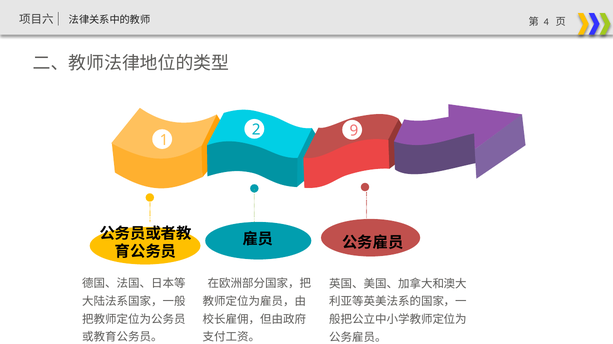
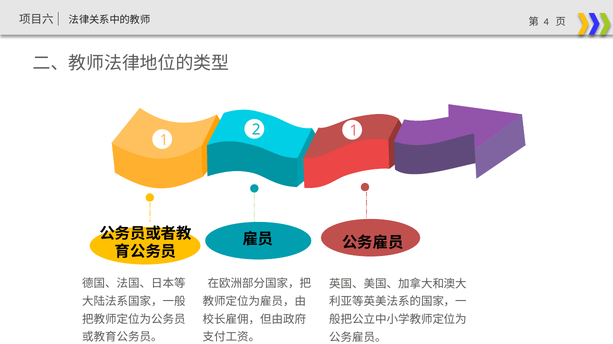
2 9: 9 -> 1
